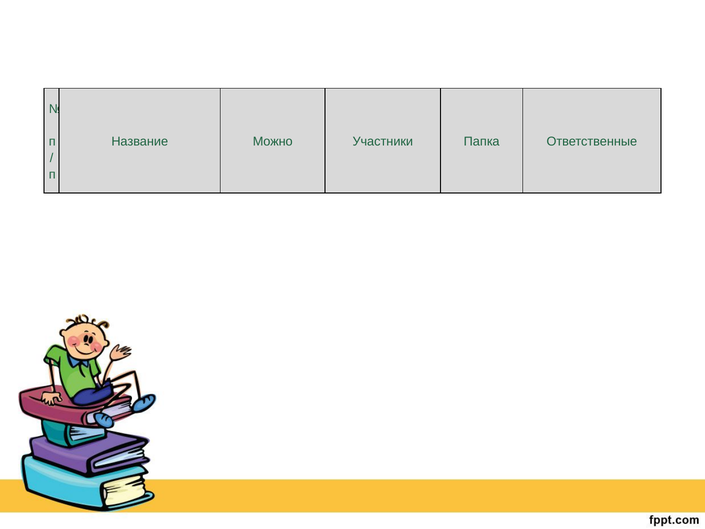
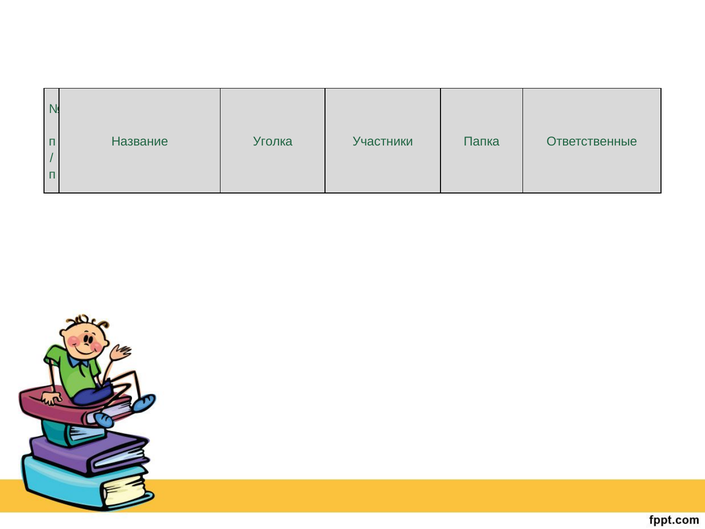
Можно: Можно -> Уголка
